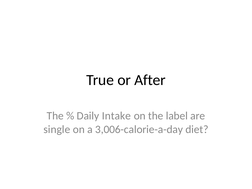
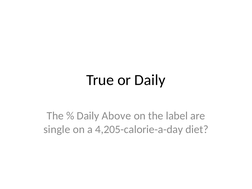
or After: After -> Daily
Intake: Intake -> Above
3,006-calorie-a-day: 3,006-calorie-a-day -> 4,205-calorie-a-day
